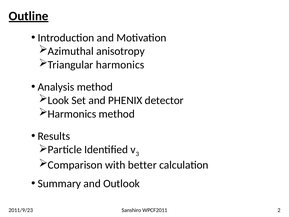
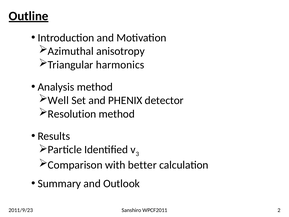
Look: Look -> Well
Harmonics at (72, 114): Harmonics -> Resolution
